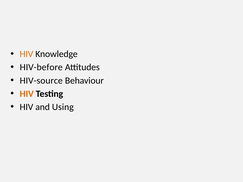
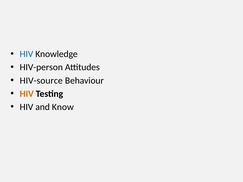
HIV at (26, 54) colour: orange -> blue
HIV-before: HIV-before -> HIV-person
Using: Using -> Know
